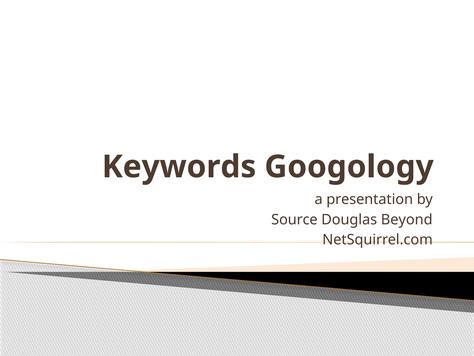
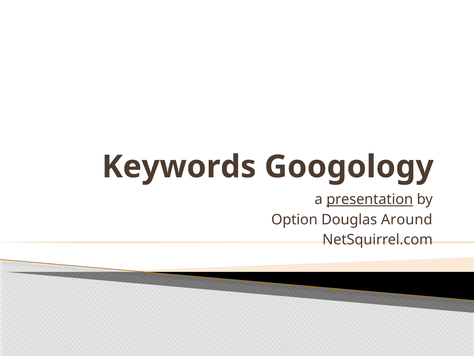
presentation underline: none -> present
Source: Source -> Option
Beyond: Beyond -> Around
